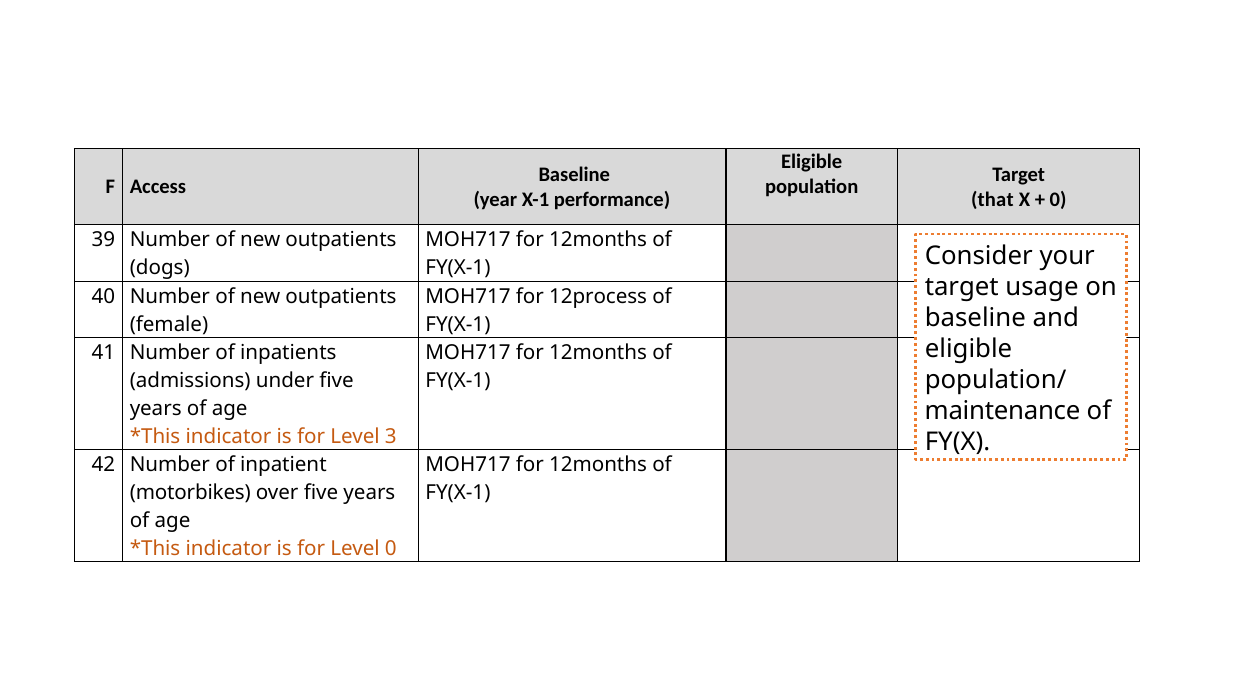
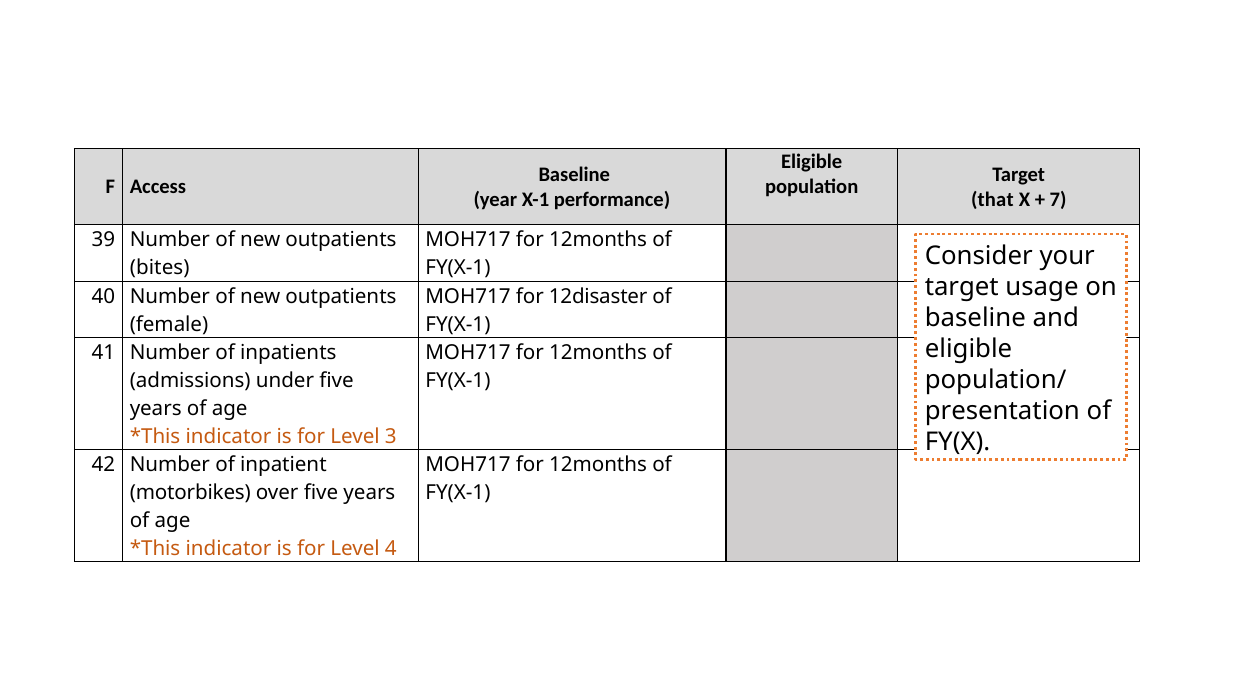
0 at (1058, 200): 0 -> 7
dogs: dogs -> bites
12process: 12process -> 12disaster
maintenance: maintenance -> presentation
Level 0: 0 -> 4
